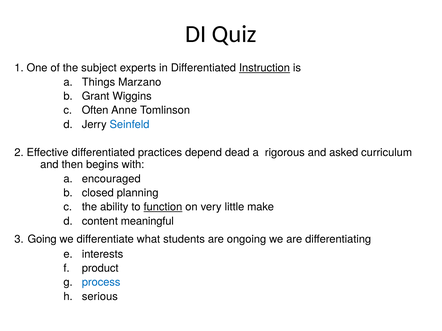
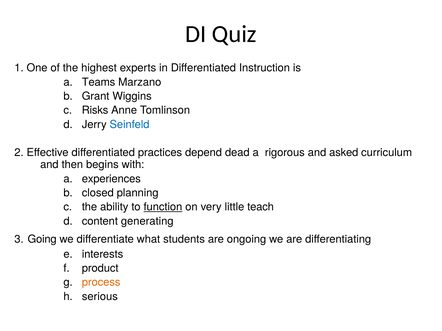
subject: subject -> highest
Instruction underline: present -> none
Things: Things -> Teams
Often: Often -> Risks
encouraged: encouraged -> experiences
make: make -> teach
meaningful: meaningful -> generating
process colour: blue -> orange
